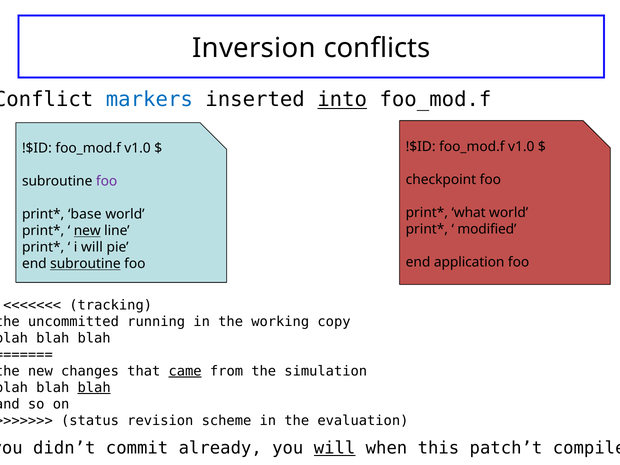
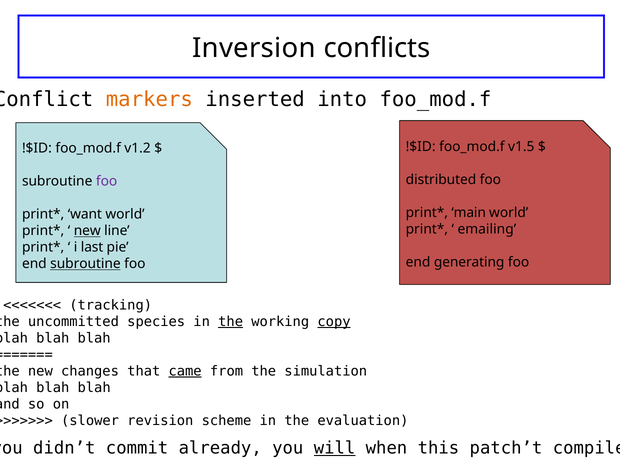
markers colour: blue -> orange
into underline: present -> none
v1.0 at (521, 147): v1.0 -> v1.5
v1.0 at (138, 148): v1.0 -> v1.2
checkpoint: checkpoint -> distributed
what: what -> main
base: base -> want
modified: modified -> emailing
i will: will -> last
application: application -> generating
running: running -> species
the at (231, 322) underline: none -> present
copy underline: none -> present
blah at (94, 388) underline: present -> none
status: status -> slower
